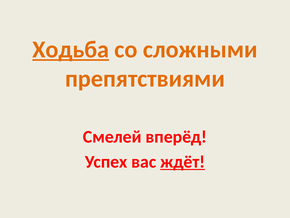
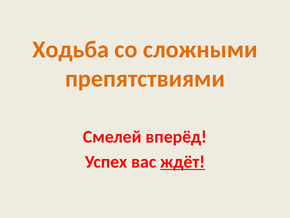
Ходьба underline: present -> none
